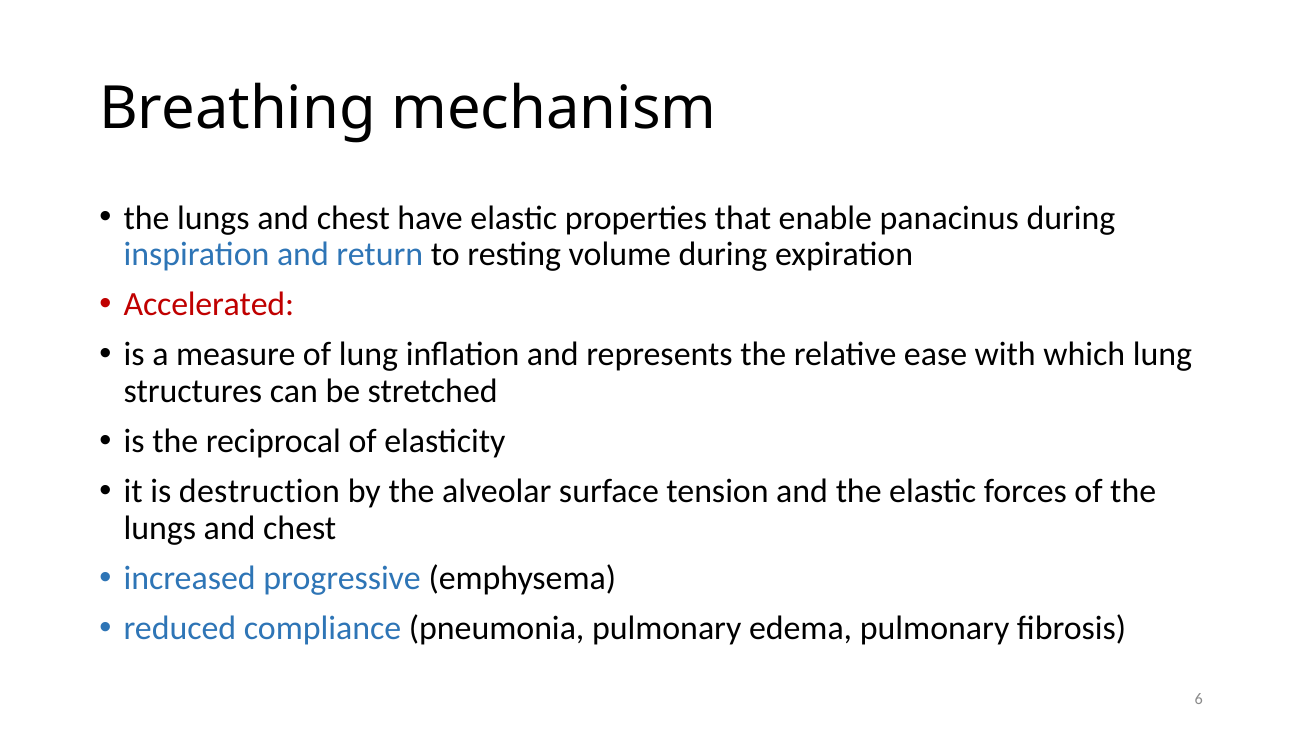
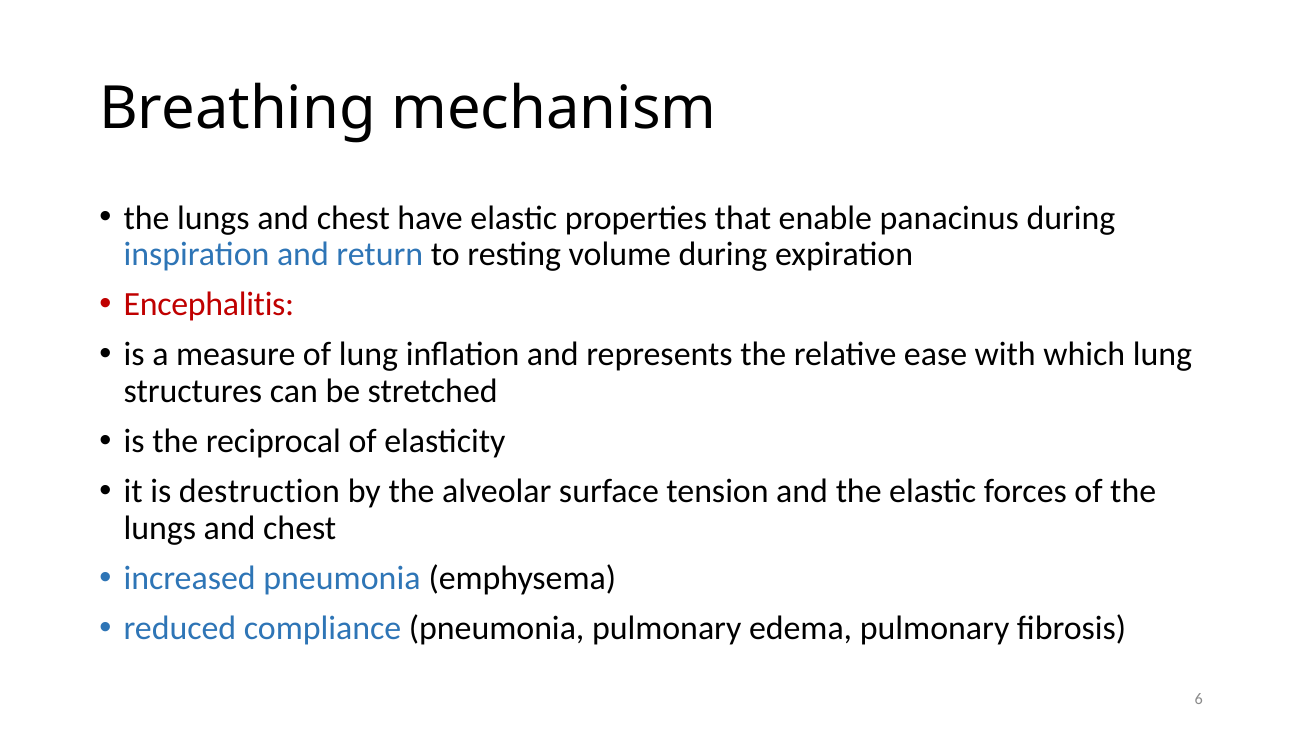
Accelerated: Accelerated -> Encephalitis
increased progressive: progressive -> pneumonia
